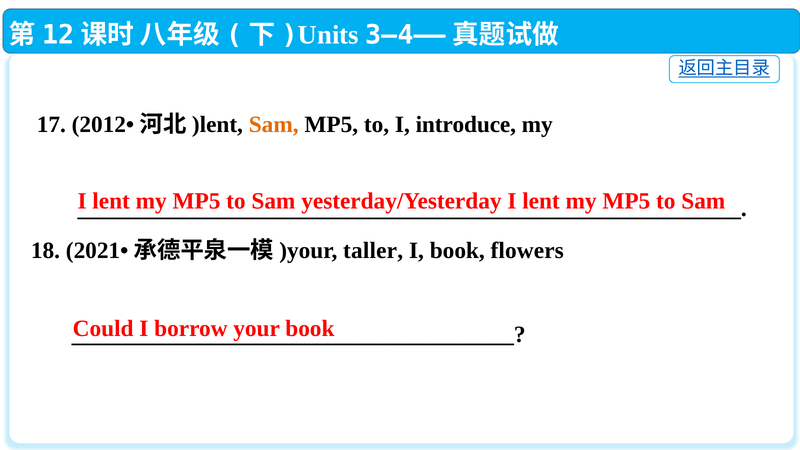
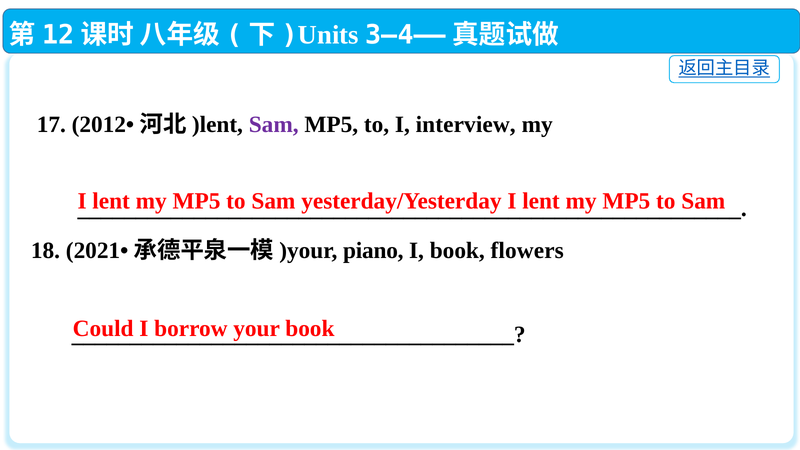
Sam at (274, 124) colour: orange -> purple
introduce: introduce -> interview
taller: taller -> piano
